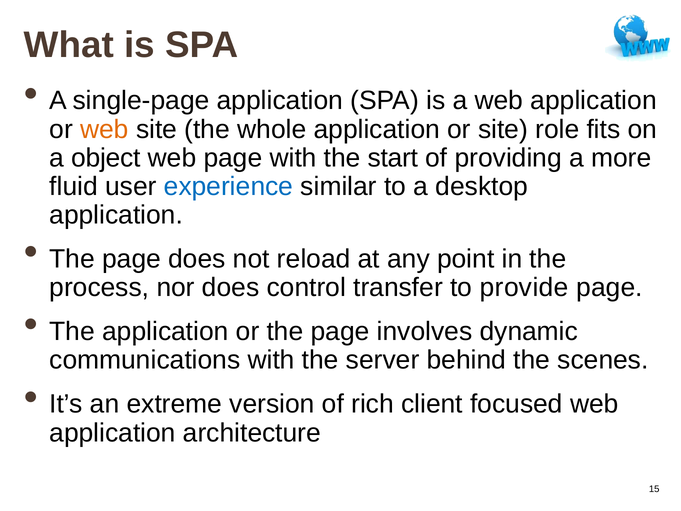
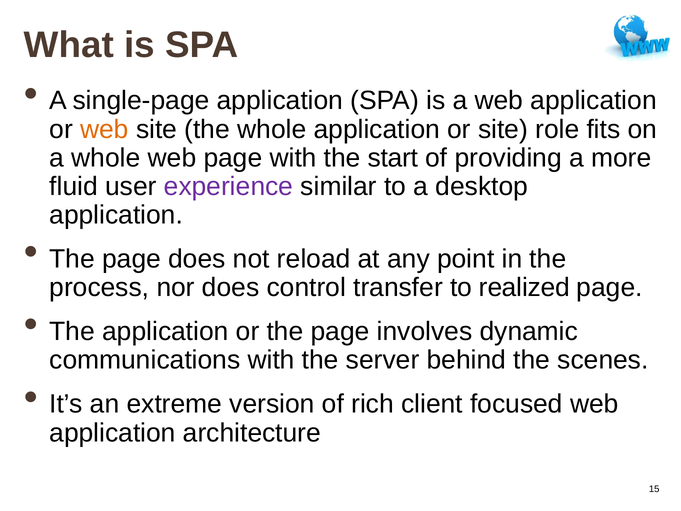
a object: object -> whole
experience colour: blue -> purple
provide: provide -> realized
